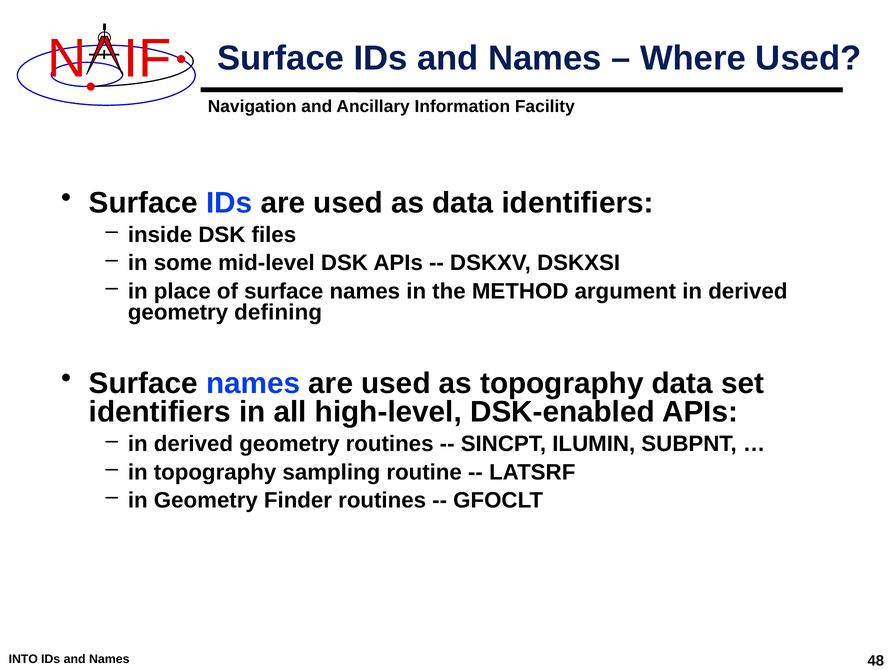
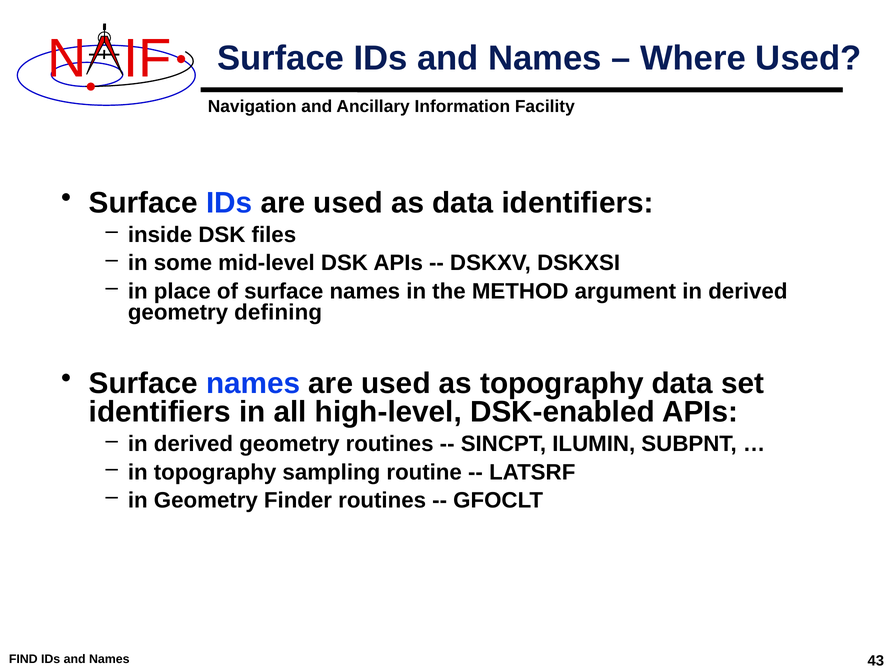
INTO: INTO -> FIND
48: 48 -> 43
